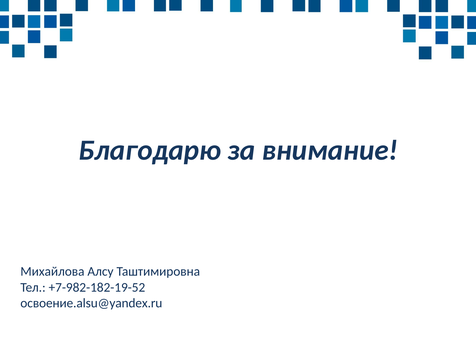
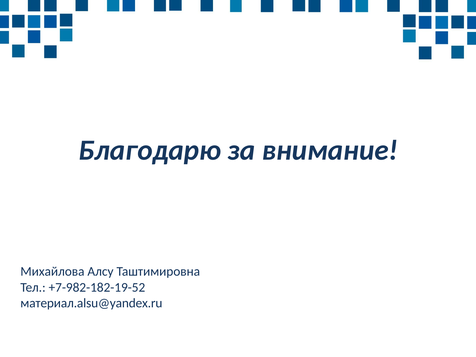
освоение.alsu@yandex.ru: освоение.alsu@yandex.ru -> материал.alsu@yandex.ru
